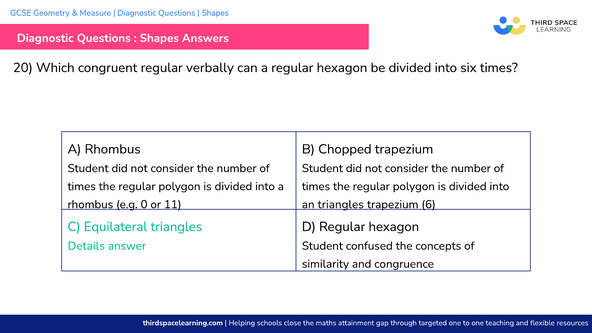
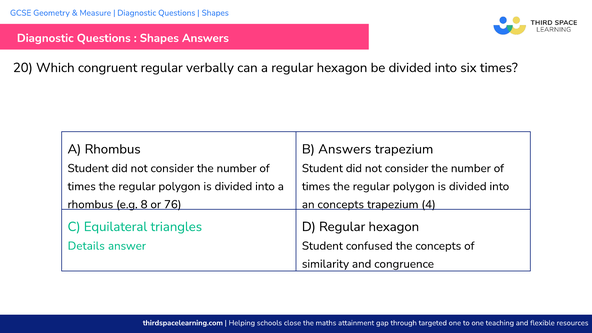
B Chopped: Chopped -> Answers
0: 0 -> 8
11: 11 -> 76
an triangles: triangles -> concepts
6: 6 -> 4
